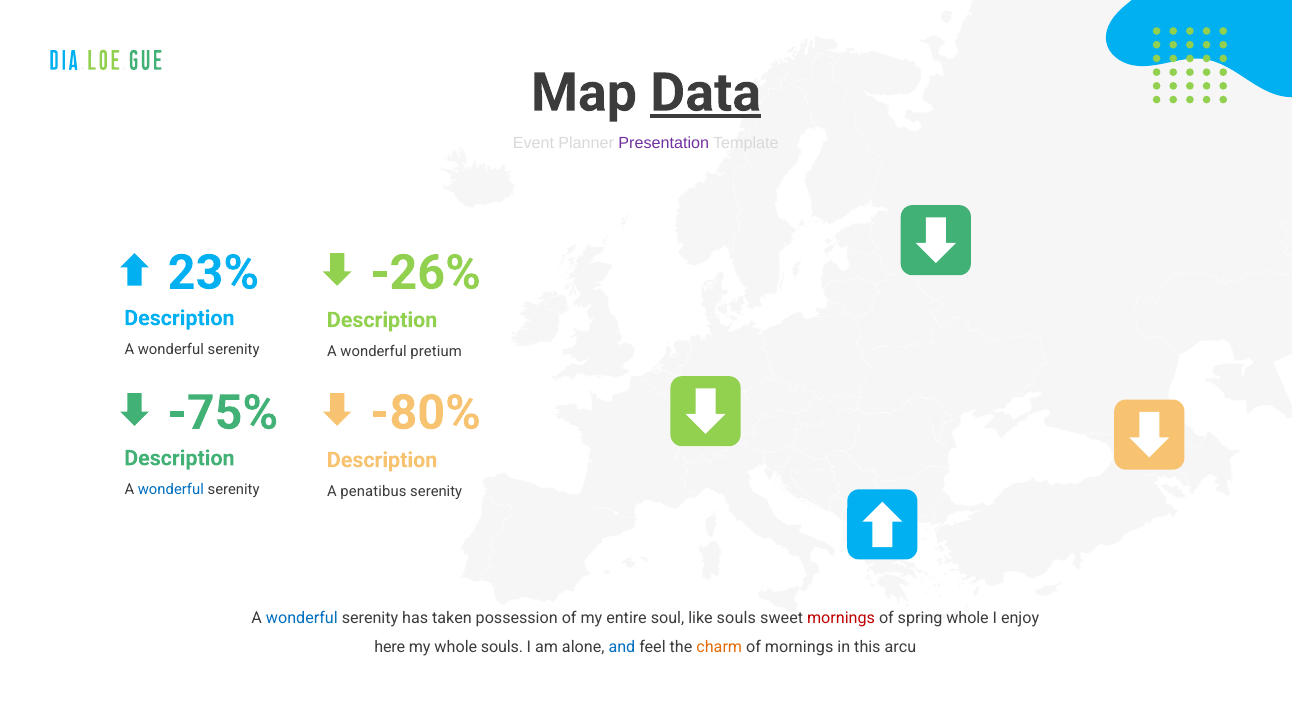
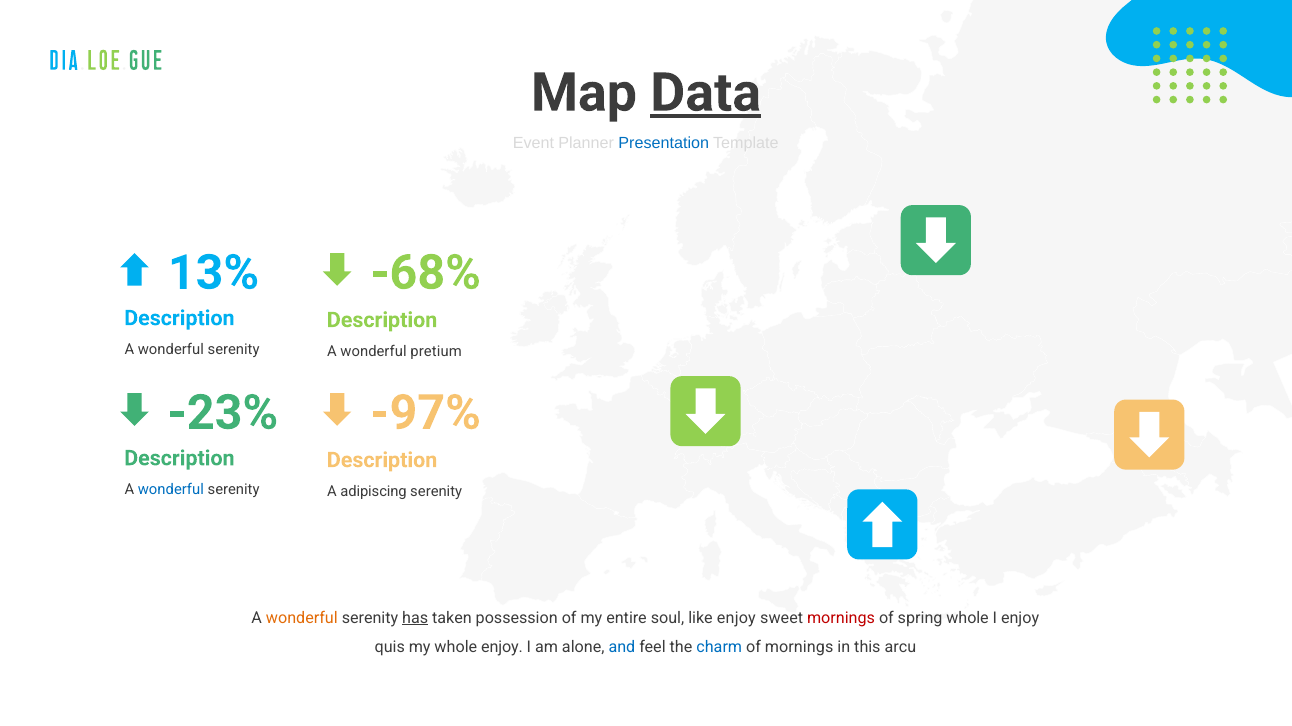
Presentation colour: purple -> blue
23%: 23% -> 13%
-26%: -26% -> -68%
-75%: -75% -> -23%
-80%: -80% -> -97%
penatibus: penatibus -> adipiscing
wonderful at (302, 618) colour: blue -> orange
has underline: none -> present
like souls: souls -> enjoy
here: here -> quis
whole souls: souls -> enjoy
charm colour: orange -> blue
